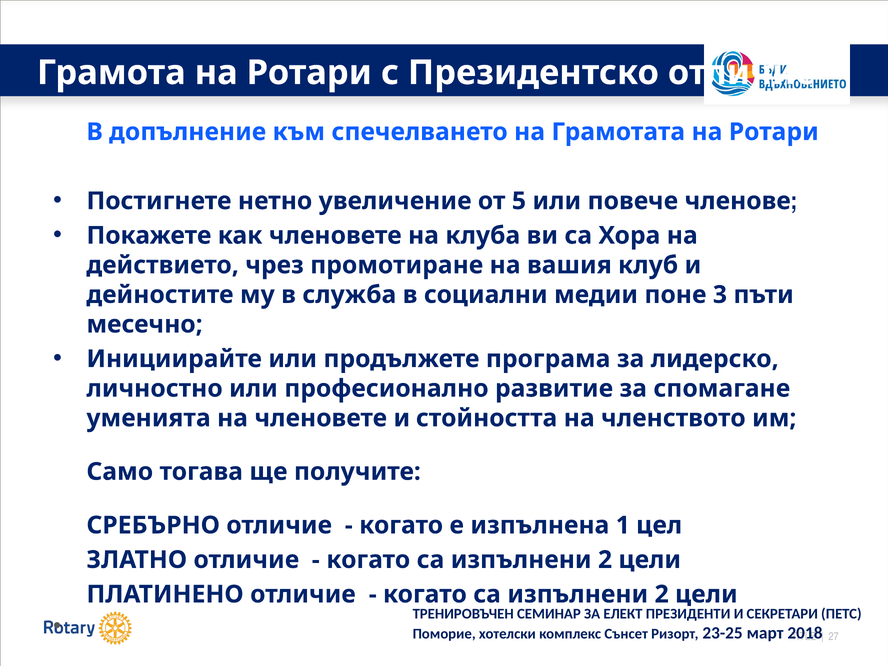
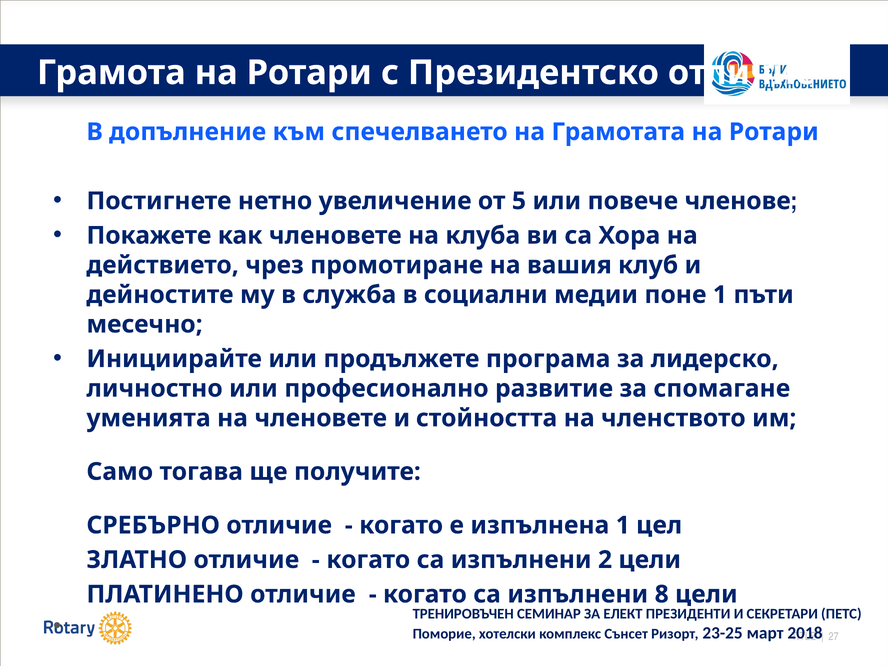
поне 3: 3 -> 1
2 at (662, 594): 2 -> 8
